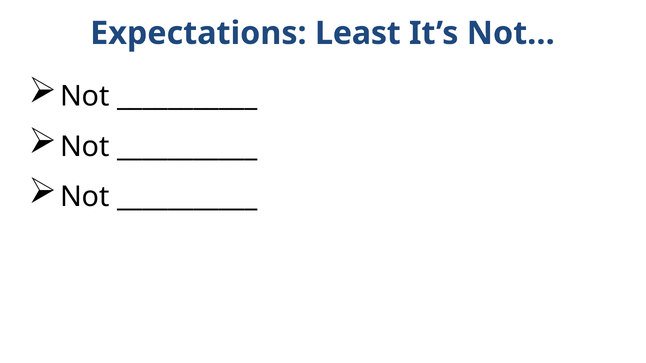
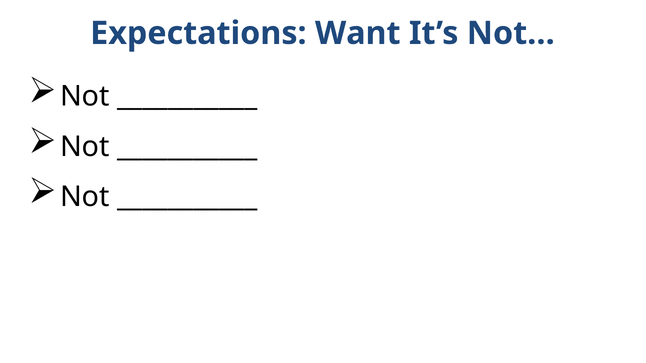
Least: Least -> Want
